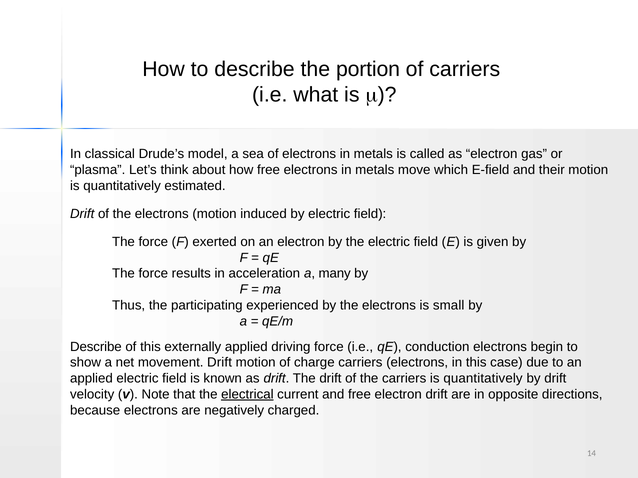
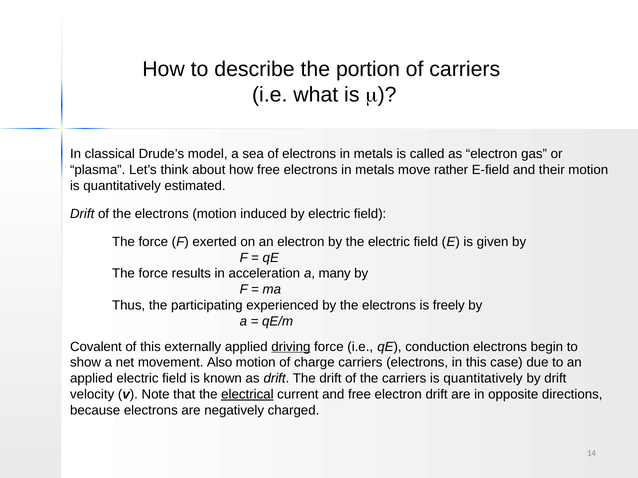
which: which -> rather
small: small -> freely
Describe at (96, 347): Describe -> Covalent
driving underline: none -> present
movement Drift: Drift -> Also
